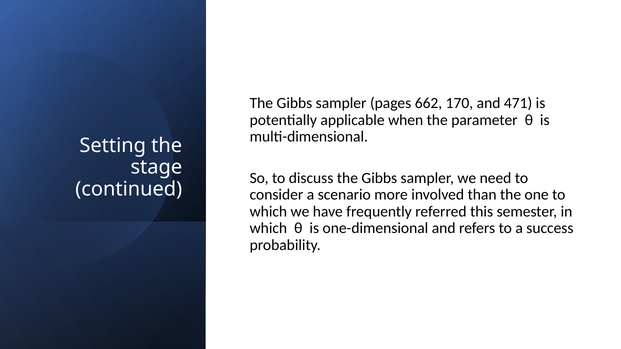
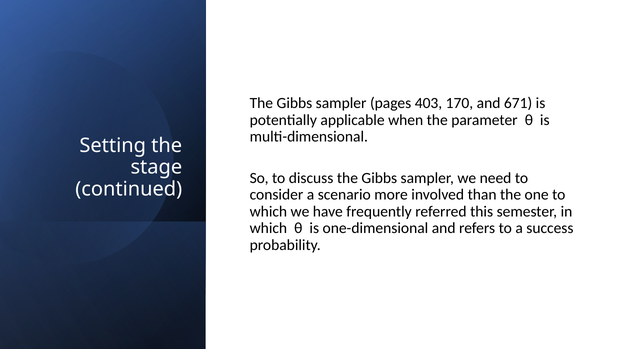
662: 662 -> 403
471: 471 -> 671
